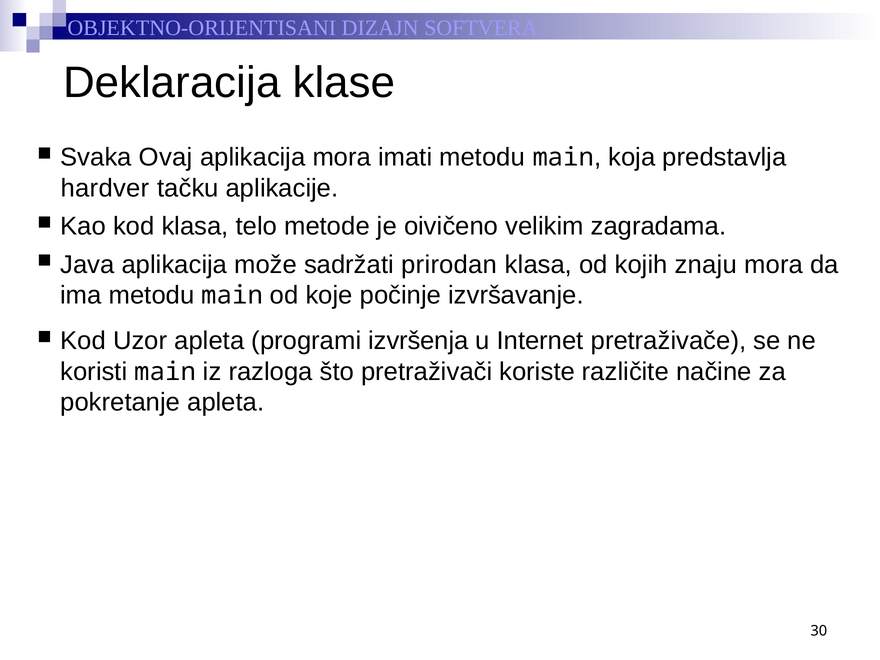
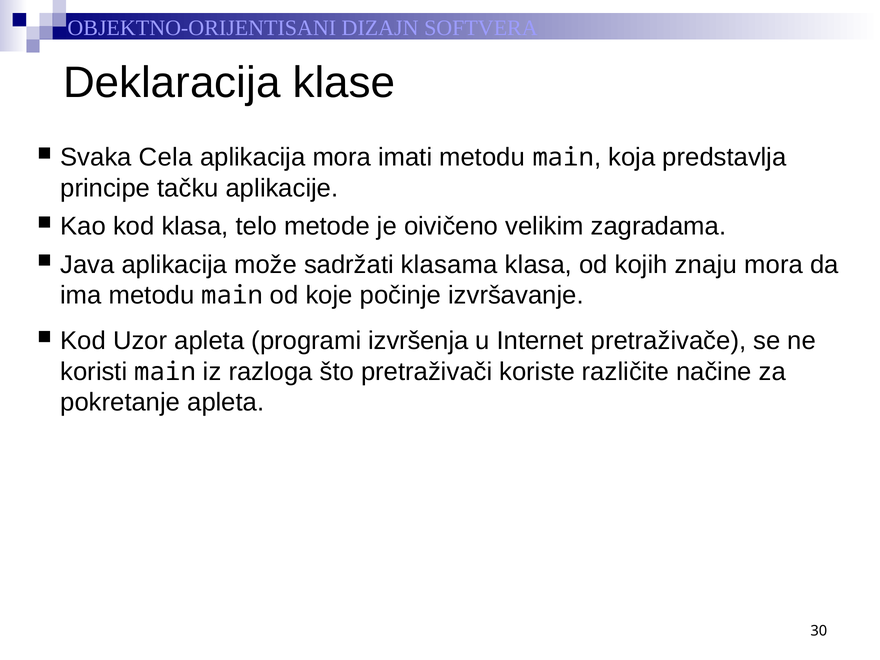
Ovaj: Ovaj -> Cela
hardver: hardver -> principe
prirodan: prirodan -> klasama
